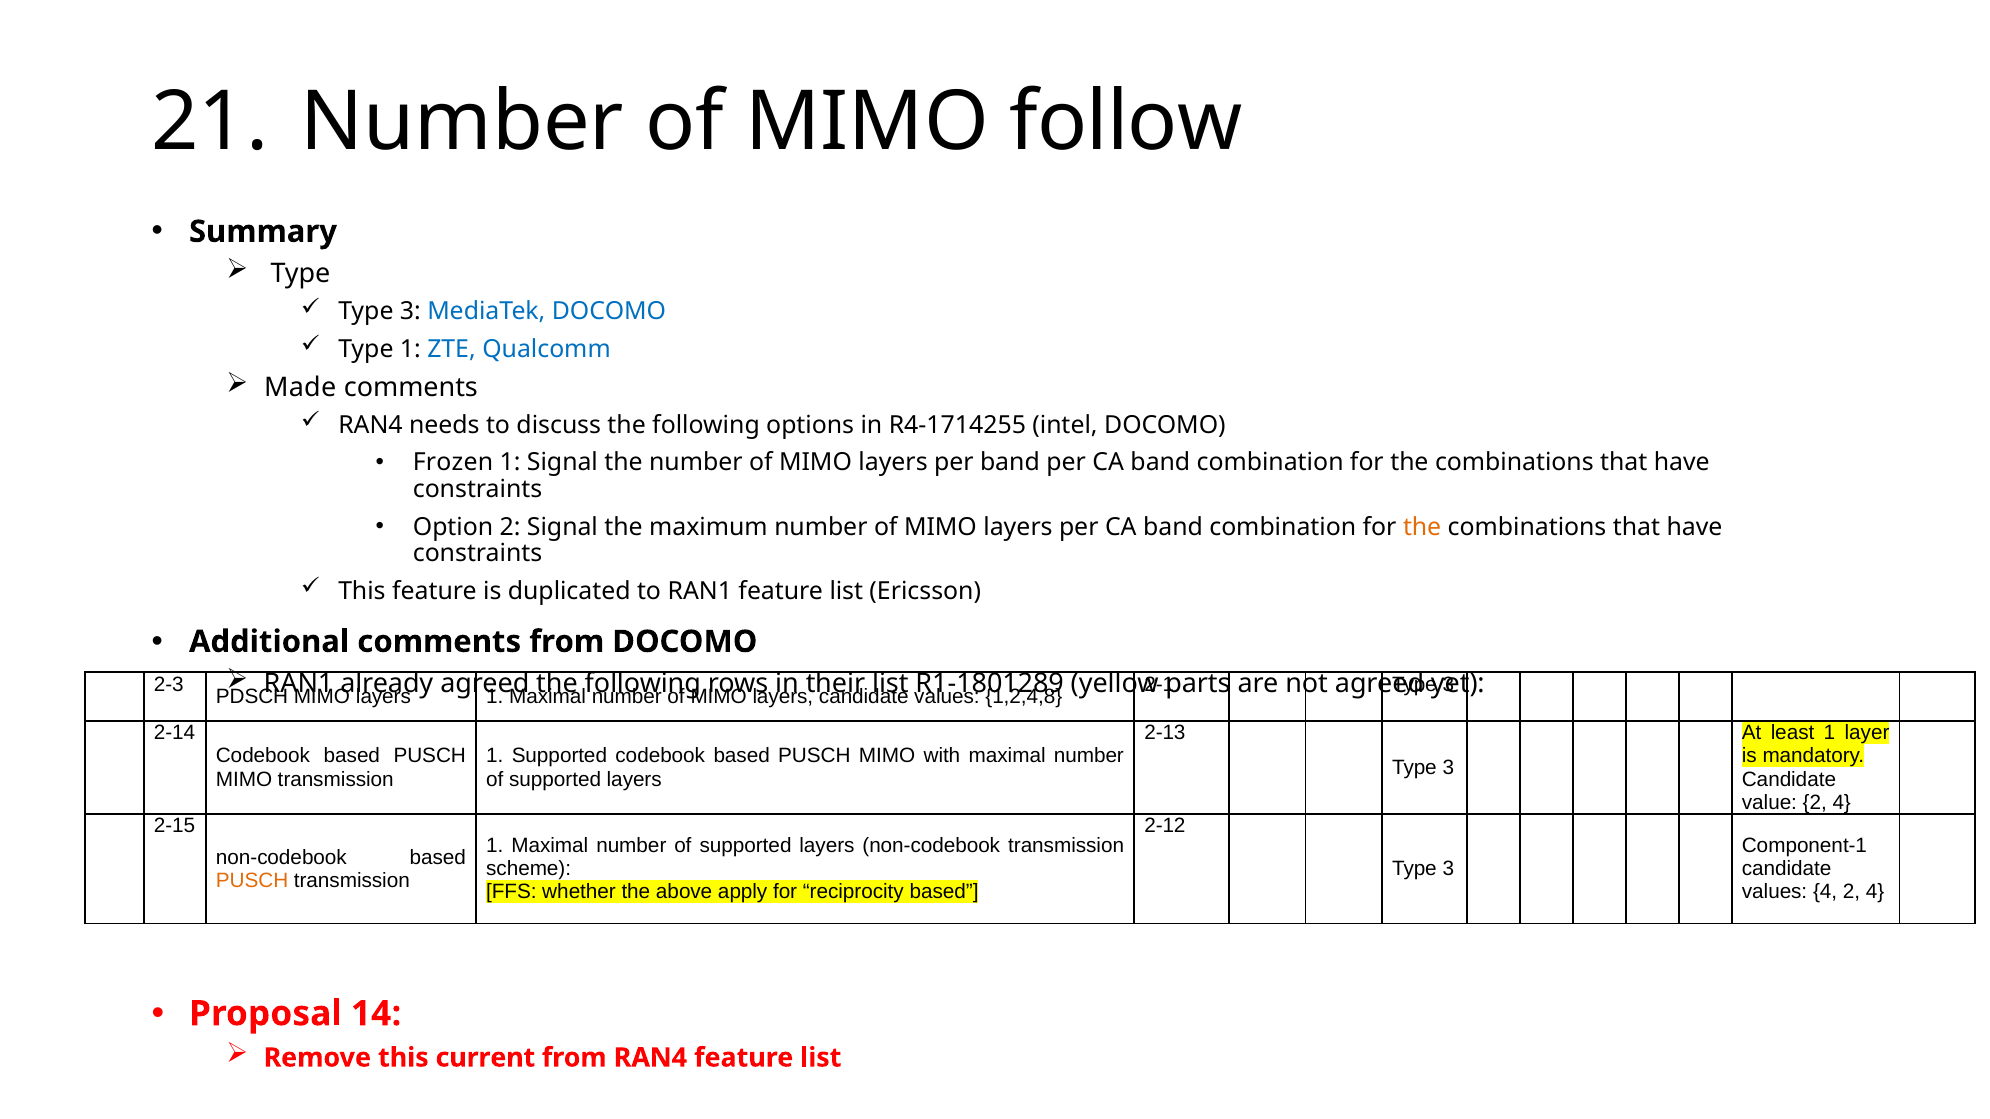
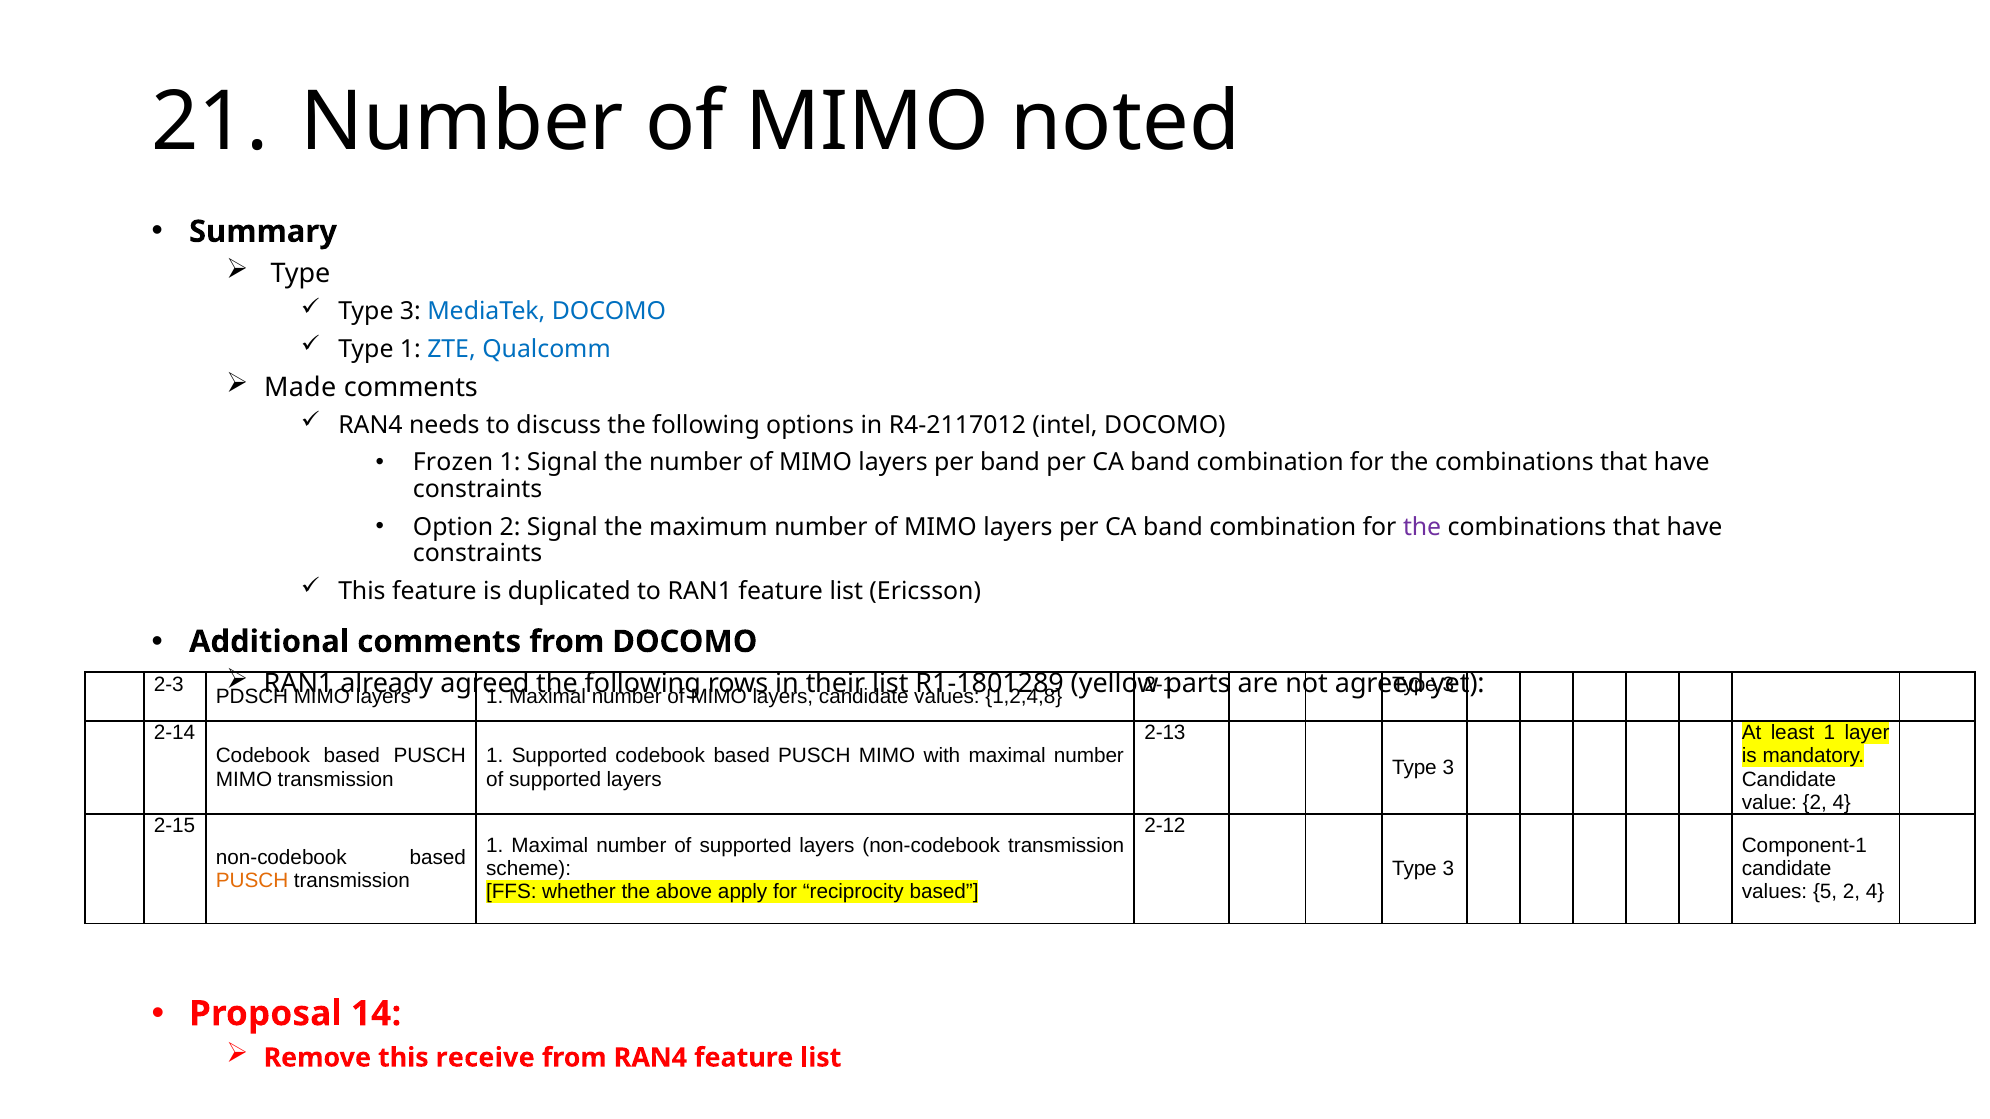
follow: follow -> noted
R4-1714255: R4-1714255 -> R4-2117012
the at (1422, 527) colour: orange -> purple
values 4: 4 -> 5
current: current -> receive
